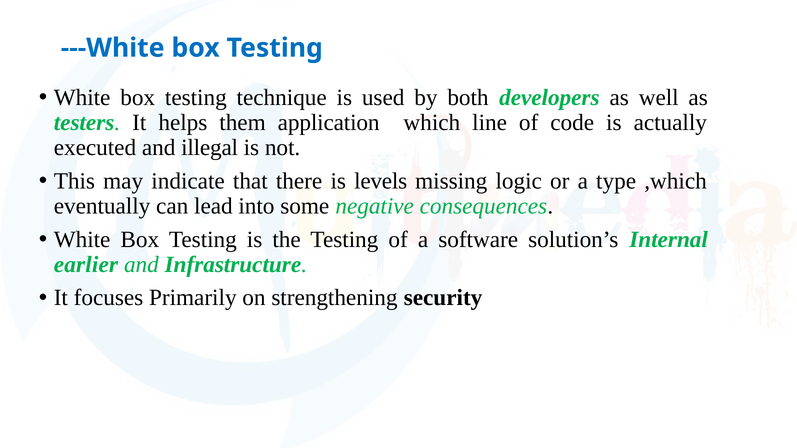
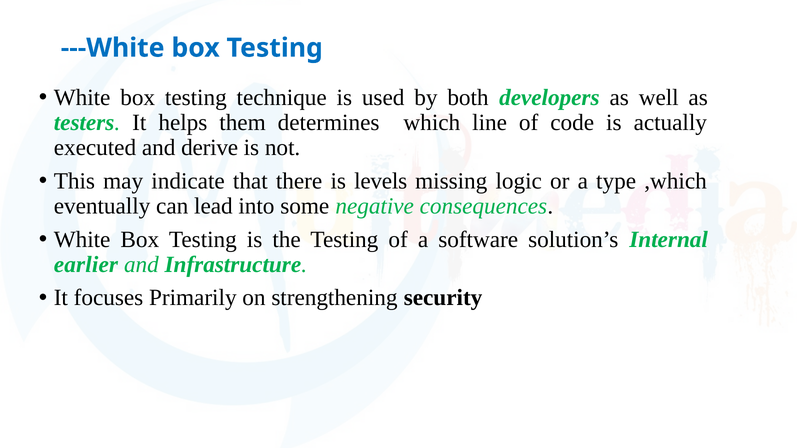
application: application -> determines
illegal: illegal -> derive
